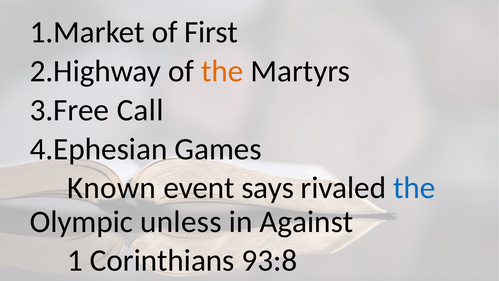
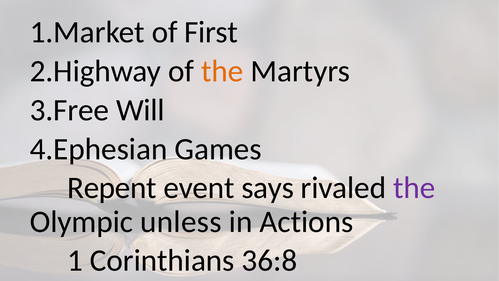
Call: Call -> Will
Known: Known -> Repent
the at (414, 188) colour: blue -> purple
Against: Against -> Actions
93:8: 93:8 -> 36:8
